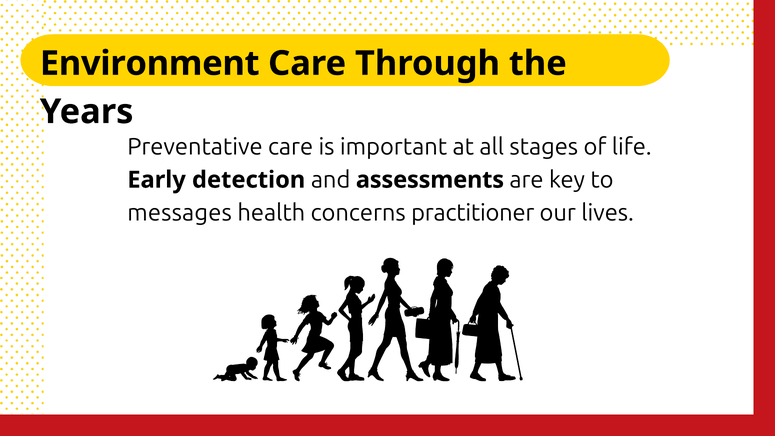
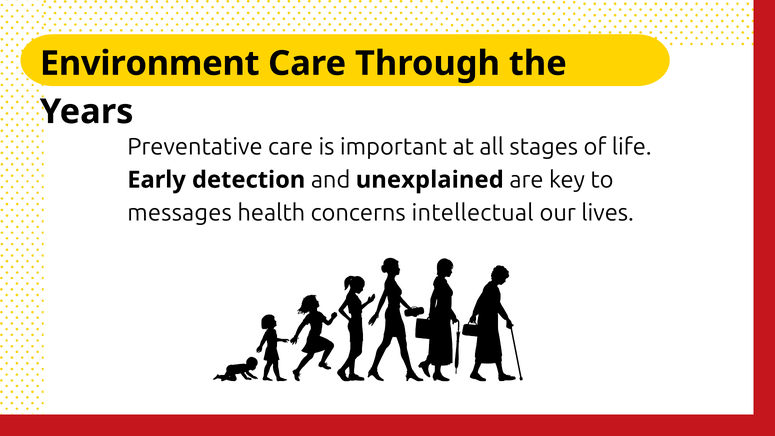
assessments: assessments -> unexplained
practitioner: practitioner -> intellectual
